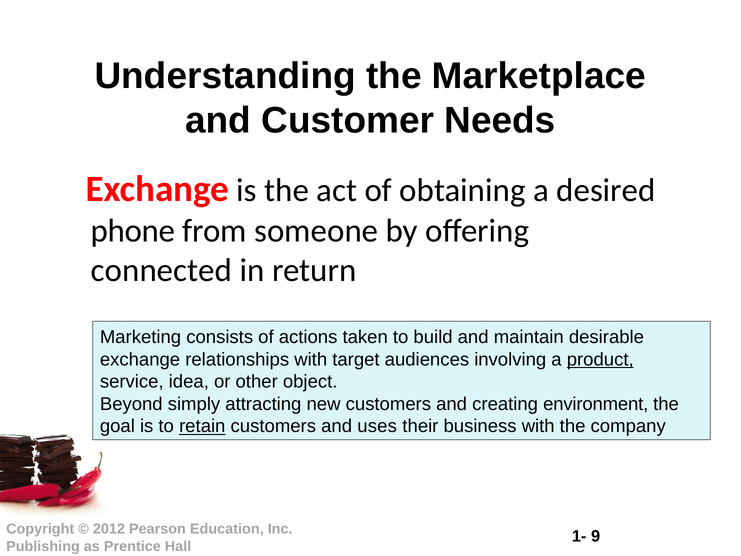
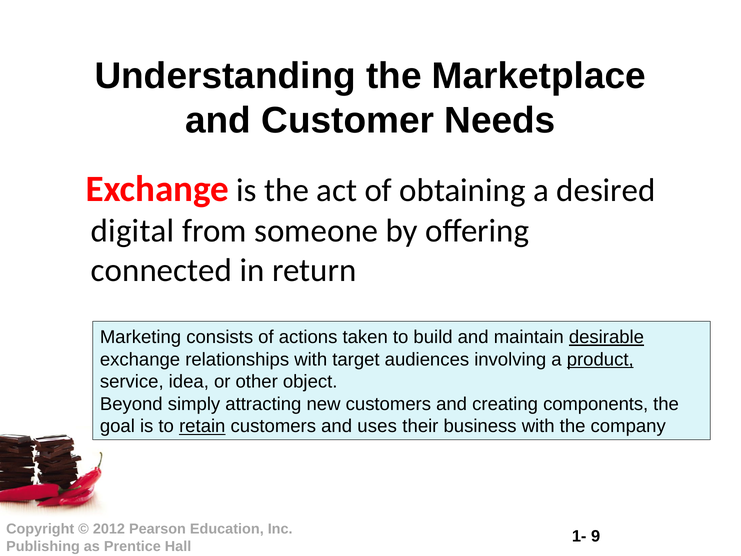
phone: phone -> digital
desirable underline: none -> present
environment: environment -> components
